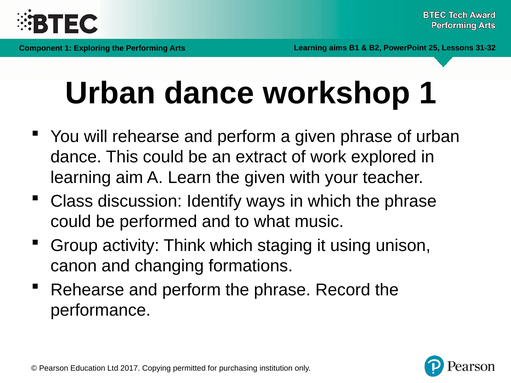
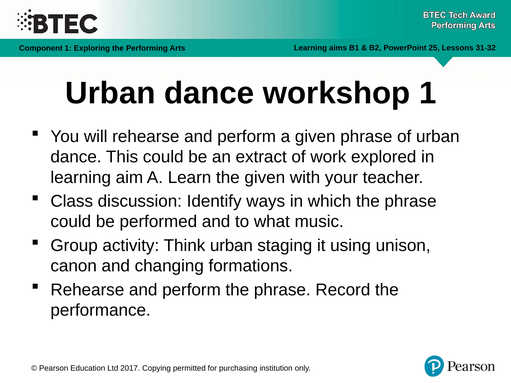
Think which: which -> urban
